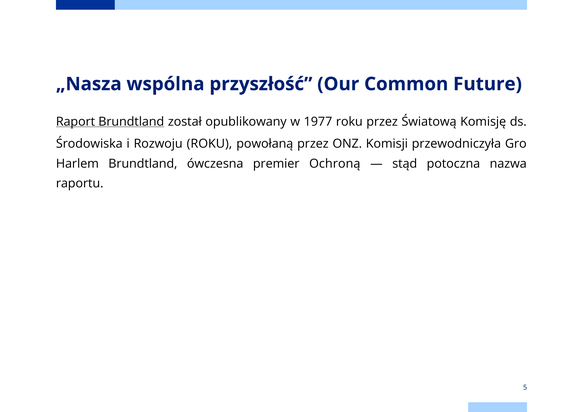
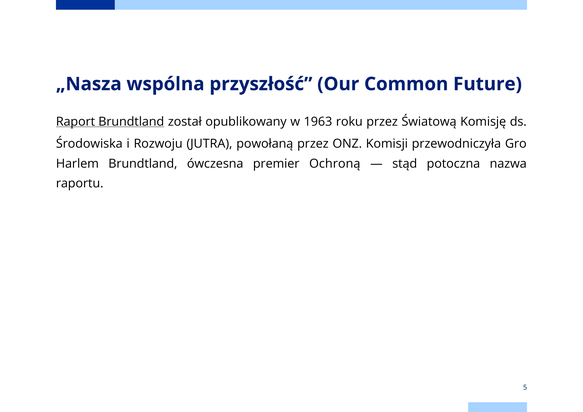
1977: 1977 -> 1963
Rozwoju ROKU: ROKU -> JUTRA
